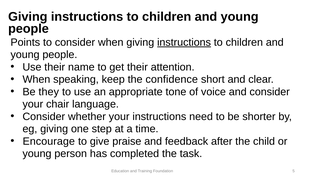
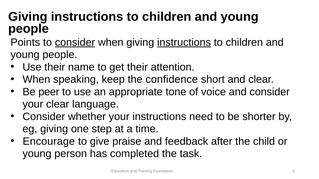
consider at (75, 42) underline: none -> present
they: they -> peer
your chair: chair -> clear
